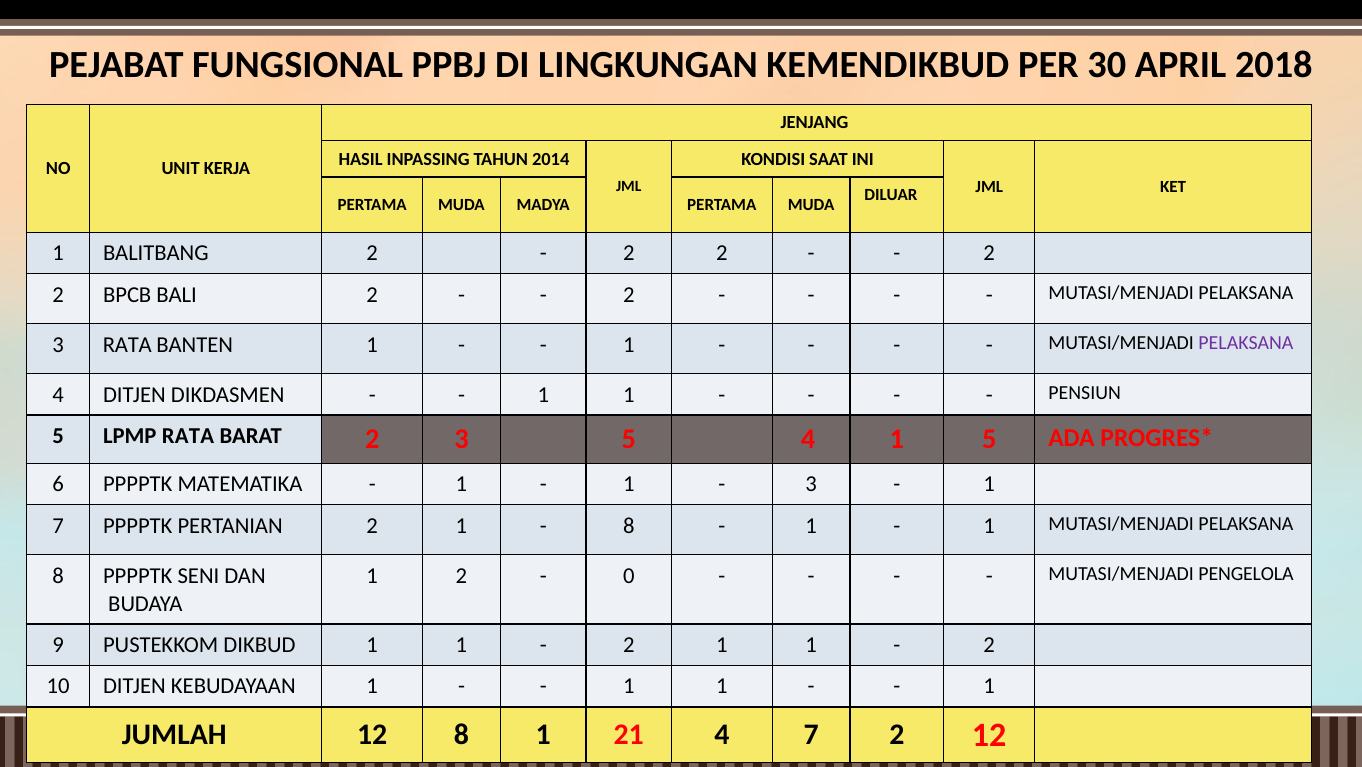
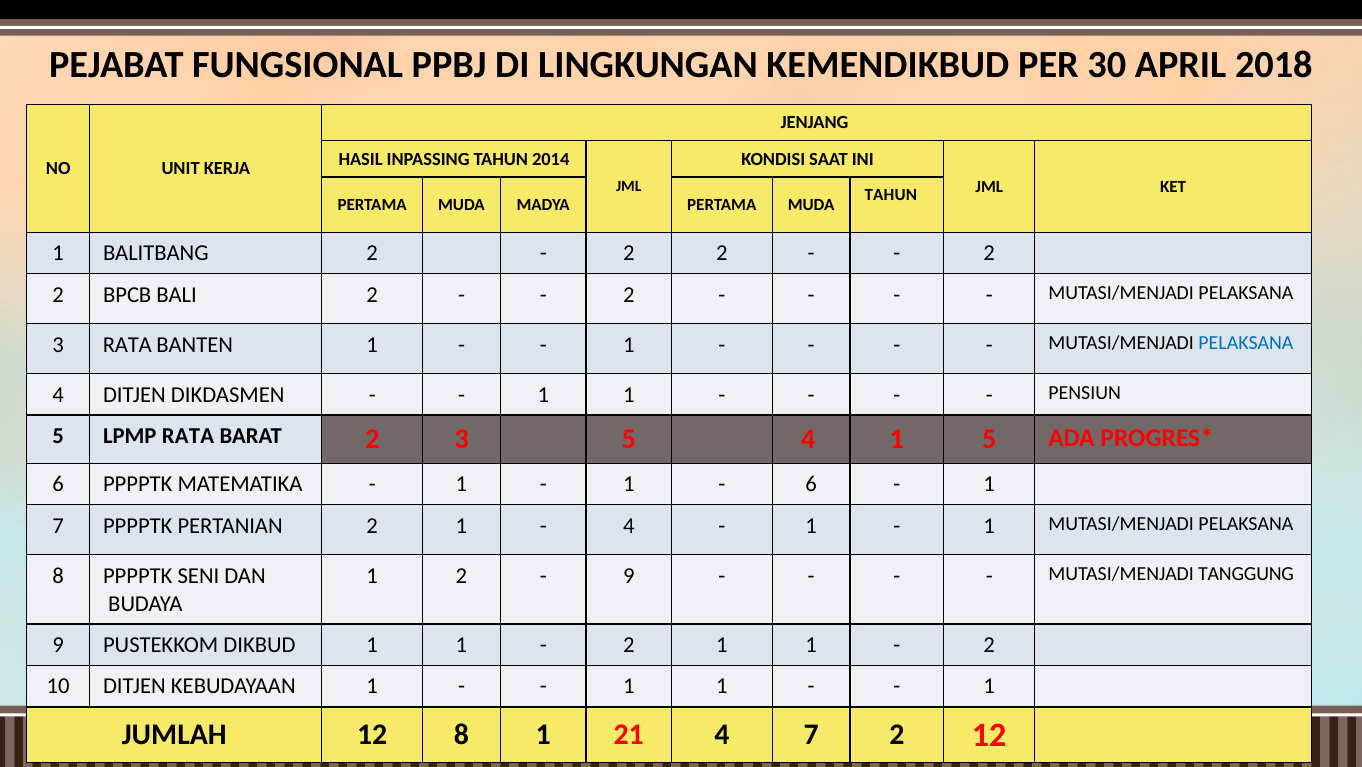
DILUAR at (891, 194): DILUAR -> TAHUN
PELAKSANA at (1246, 342) colour: purple -> blue
3 at (811, 484): 3 -> 6
8 at (629, 525): 8 -> 4
0 at (629, 575): 0 -> 9
PENGELOLA: PENGELOLA -> TANGGUNG
